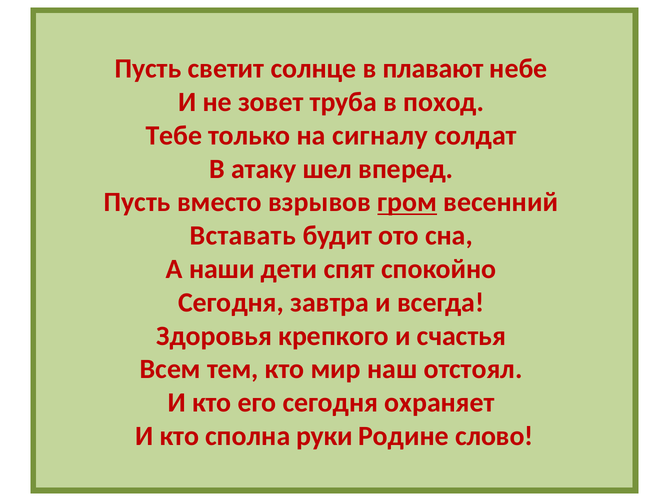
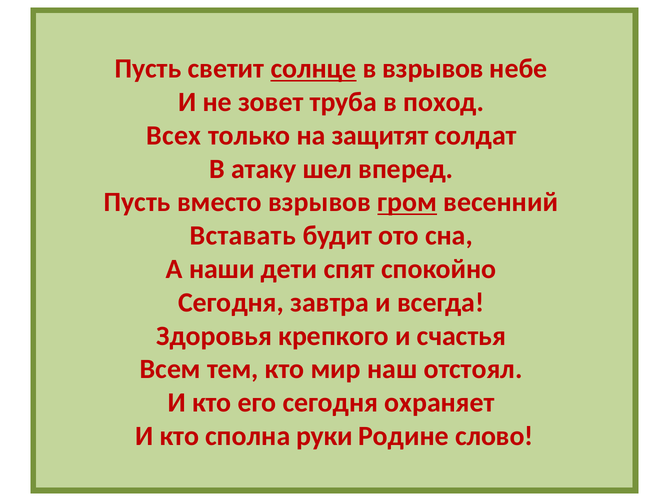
солнце underline: none -> present
в плавают: плавают -> взрывов
Тебе: Тебе -> Всех
сигналу: сигналу -> защитят
